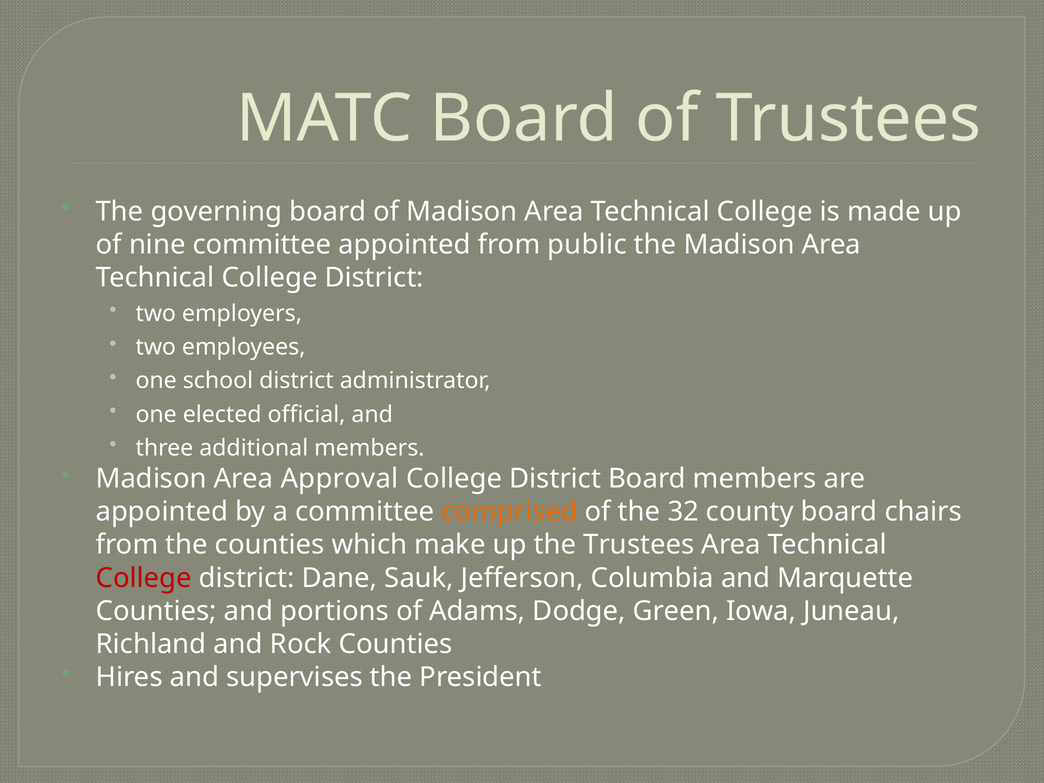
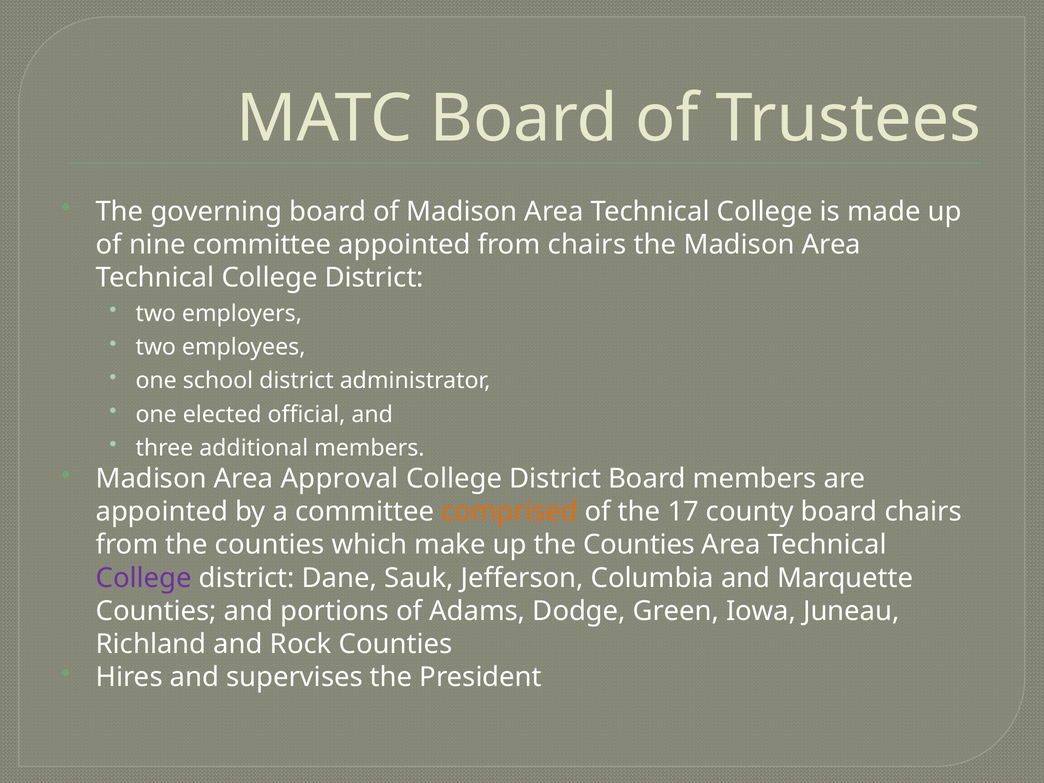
from public: public -> chairs
32: 32 -> 17
up the Trustees: Trustees -> Counties
College at (144, 578) colour: red -> purple
